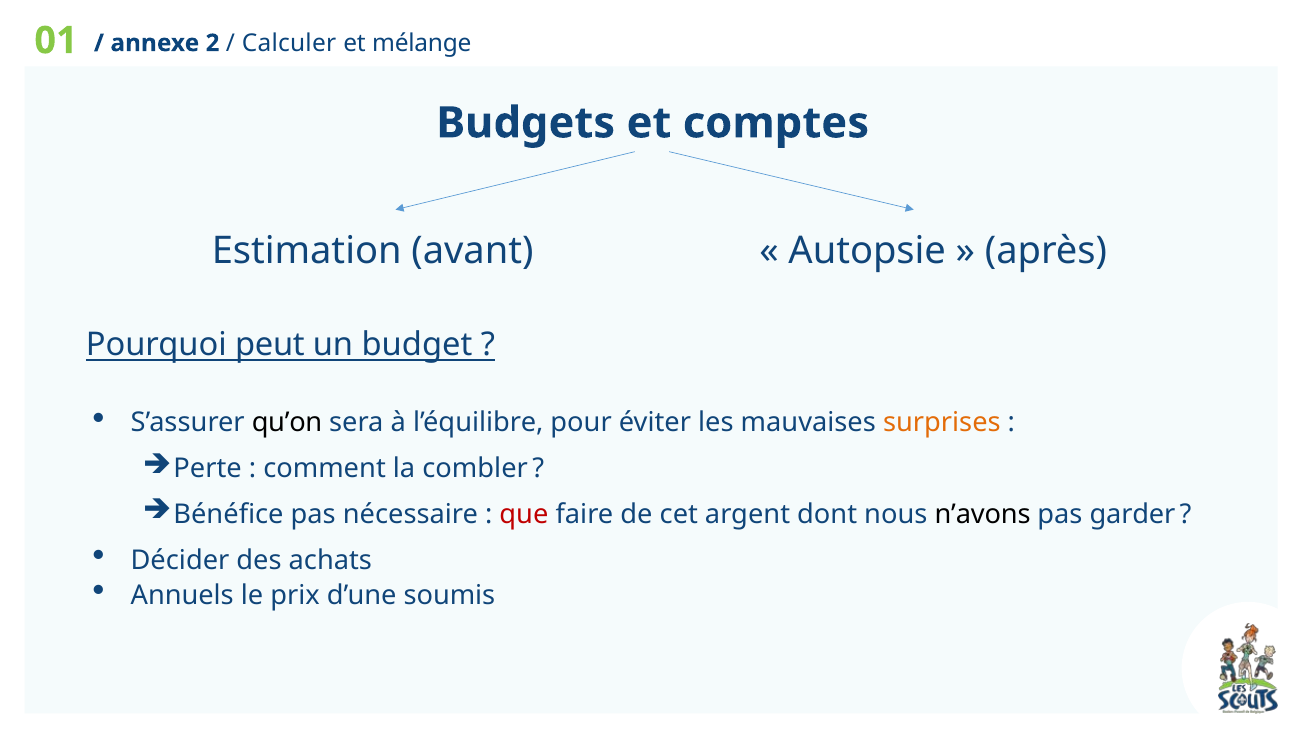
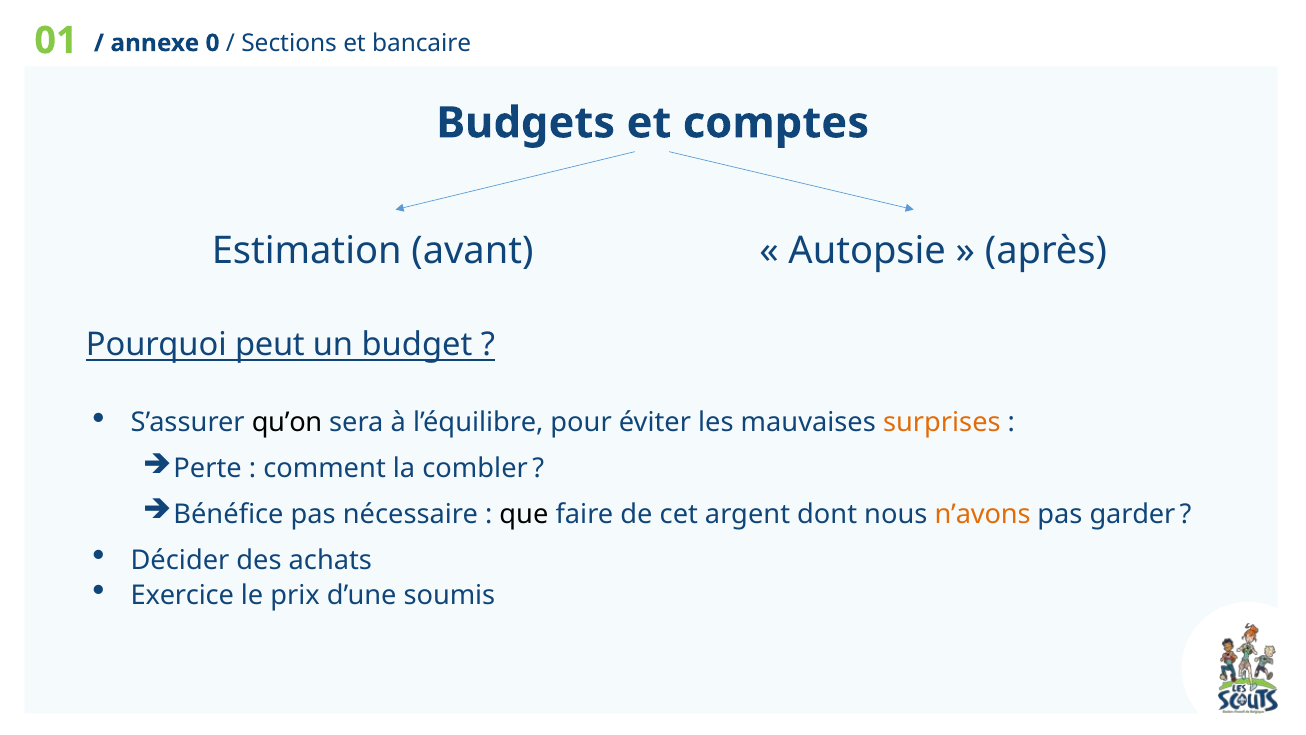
2: 2 -> 0
Calculer: Calculer -> Sections
mélange: mélange -> bancaire
que colour: red -> black
n’avons colour: black -> orange
Annuels: Annuels -> Exercice
